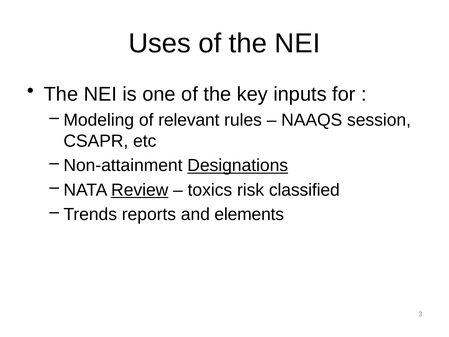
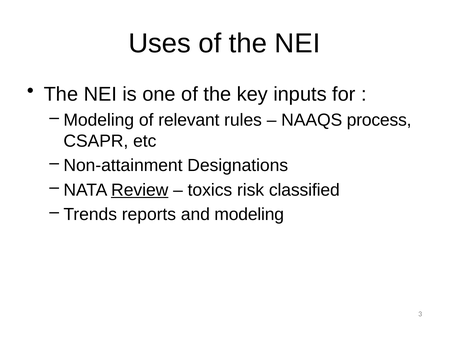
session: session -> process
Designations underline: present -> none
and elements: elements -> modeling
